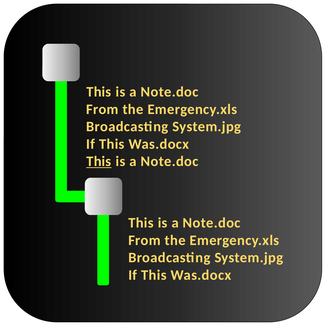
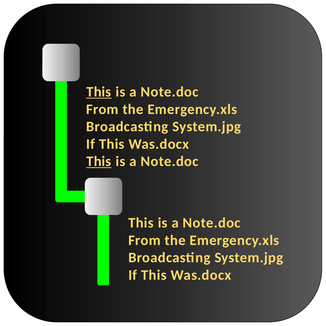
This at (99, 92) underline: none -> present
